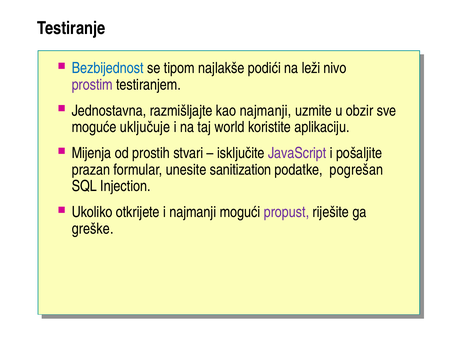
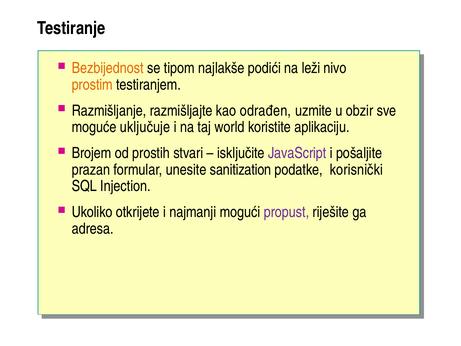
Bezbijednost colour: blue -> orange
prostim colour: purple -> orange
Jednostavna: Jednostavna -> Razmišljanje
kao najmanji: najmanji -> odrađen
Mijenja: Mijenja -> Brojem
pogrešan: pogrešan -> korisnički
greške: greške -> adresa
